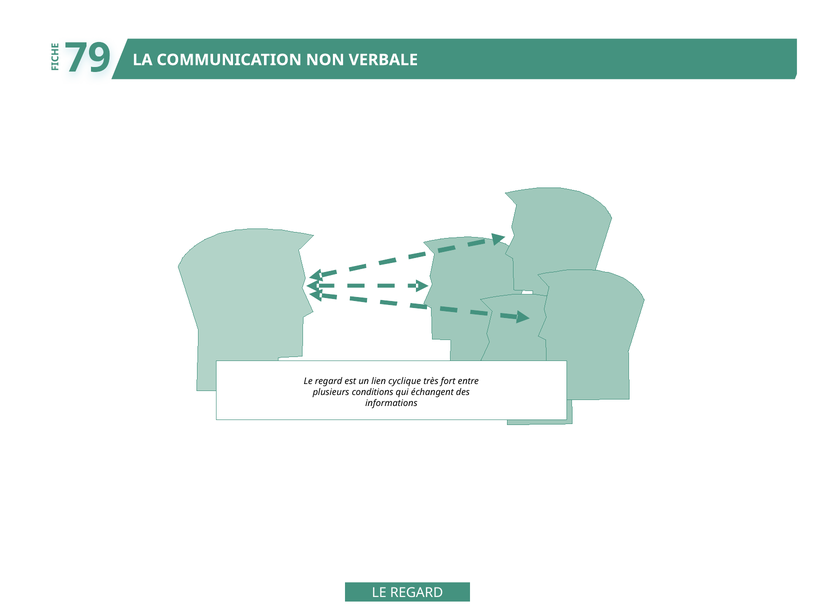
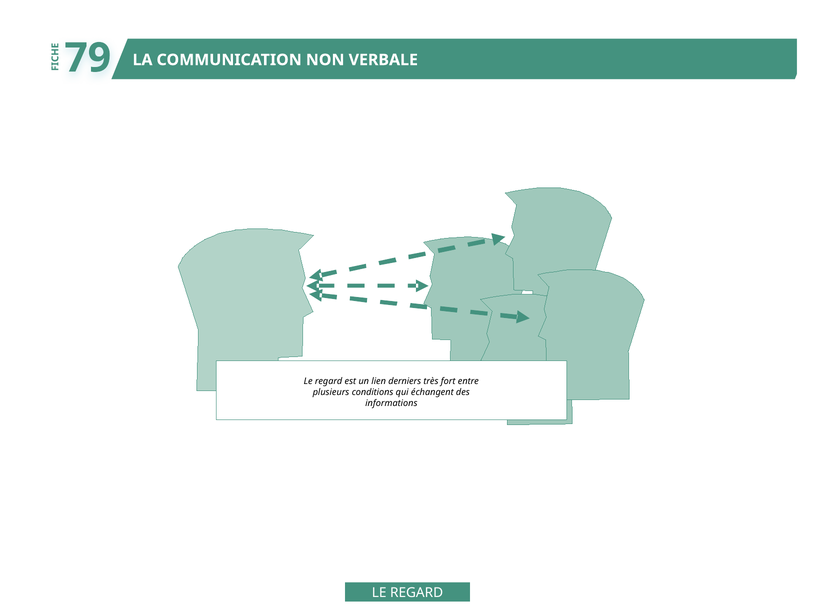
cyclique: cyclique -> derniers
